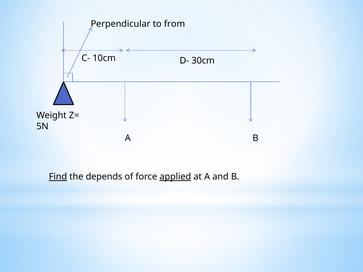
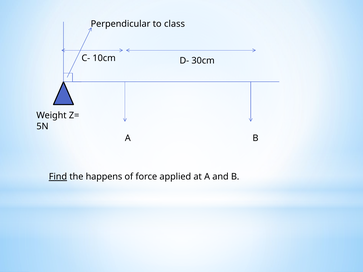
from: from -> class
depends: depends -> happens
applied underline: present -> none
